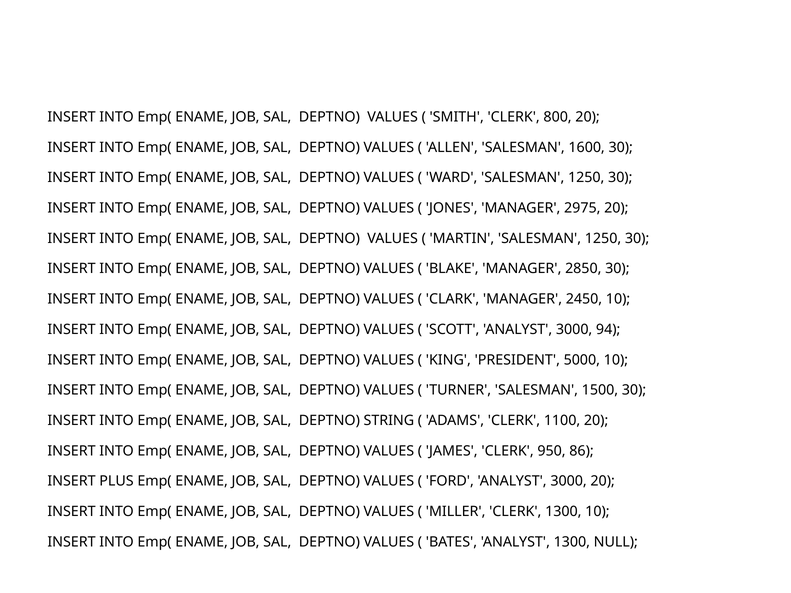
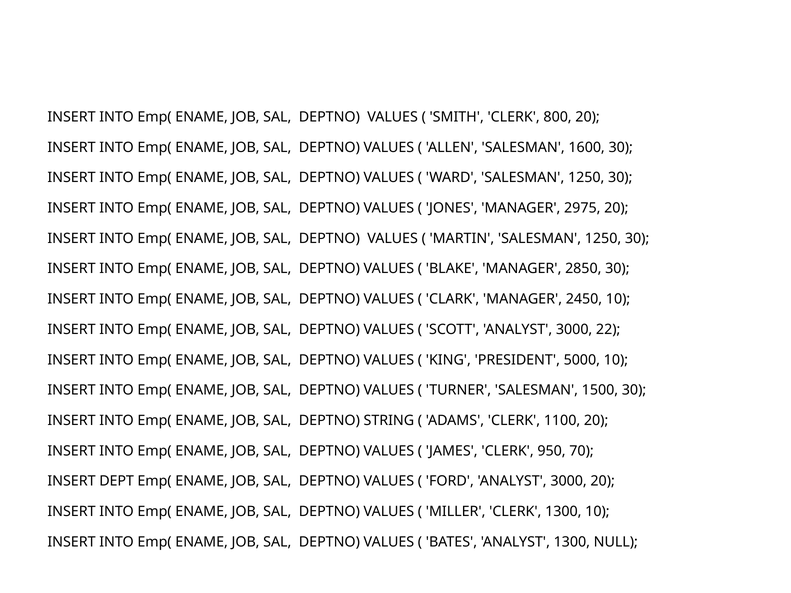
94: 94 -> 22
86: 86 -> 70
PLUS: PLUS -> DEPT
